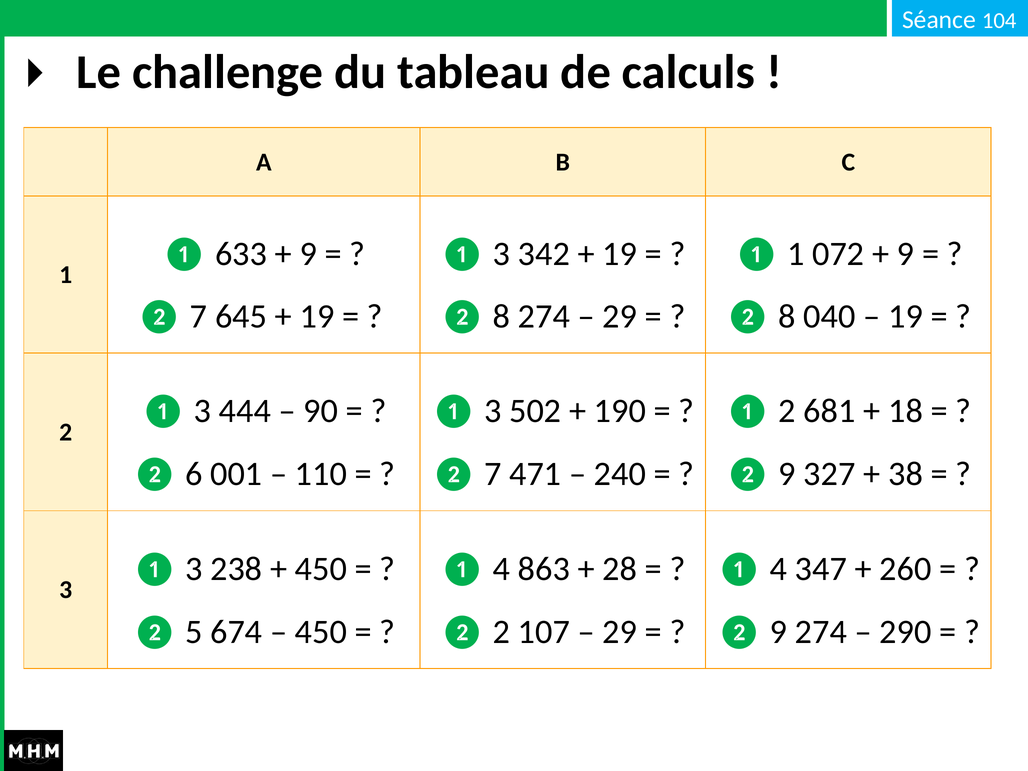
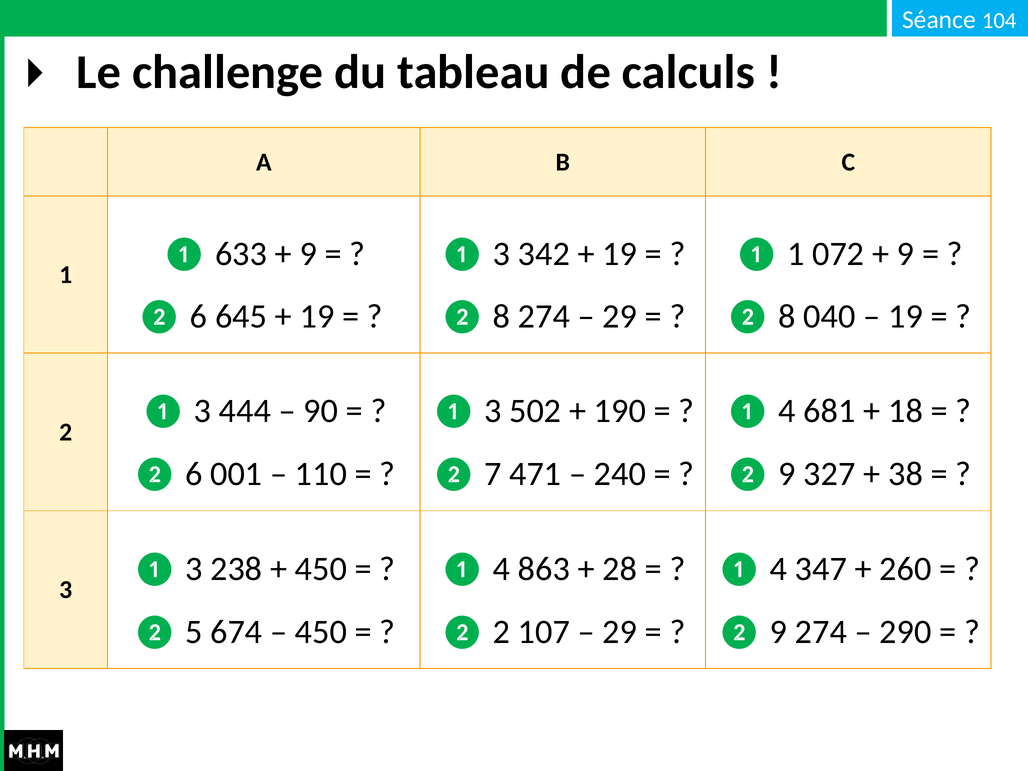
7 at (199, 317): 7 -> 6
2 at (787, 411): 2 -> 4
